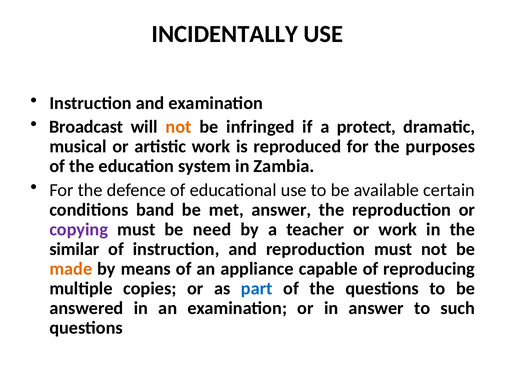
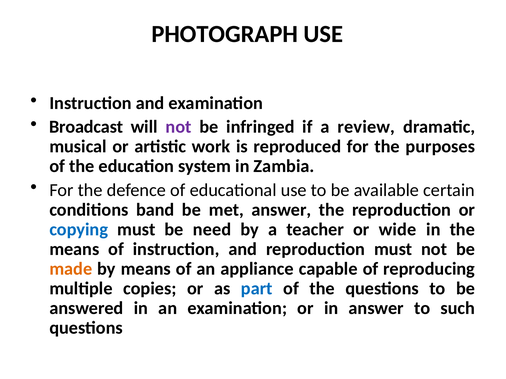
INCIDENTALLY: INCIDENTALLY -> PHOTOGRAPH
not at (179, 127) colour: orange -> purple
protect: protect -> review
copying colour: purple -> blue
or work: work -> wide
similar at (74, 249): similar -> means
